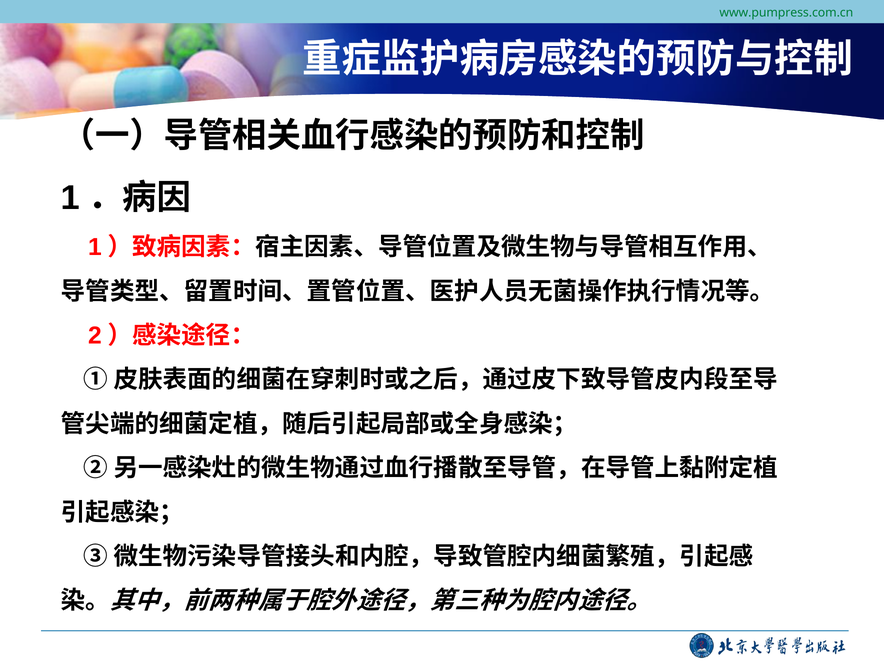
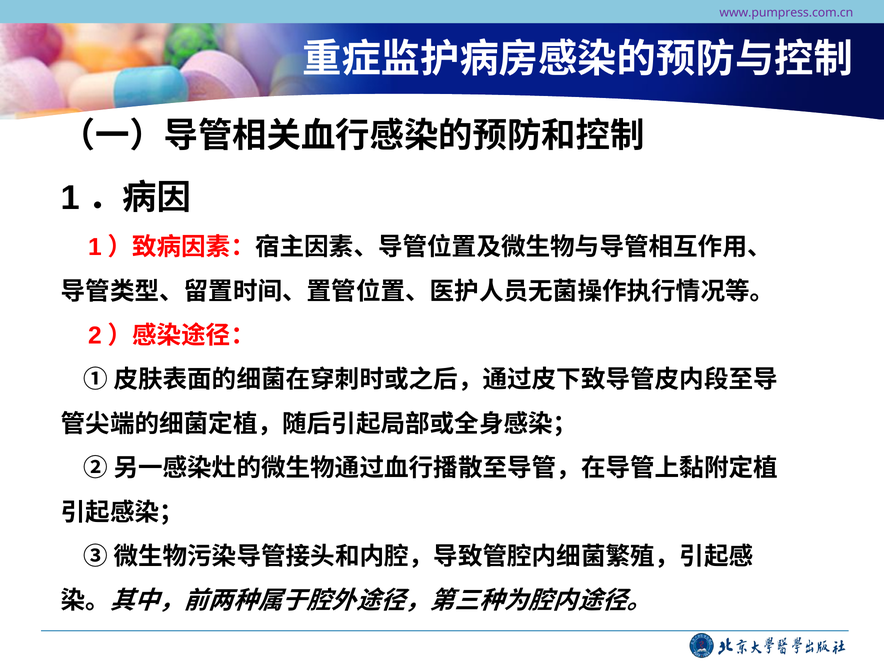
www.pumpress.com.cn colour: green -> purple
